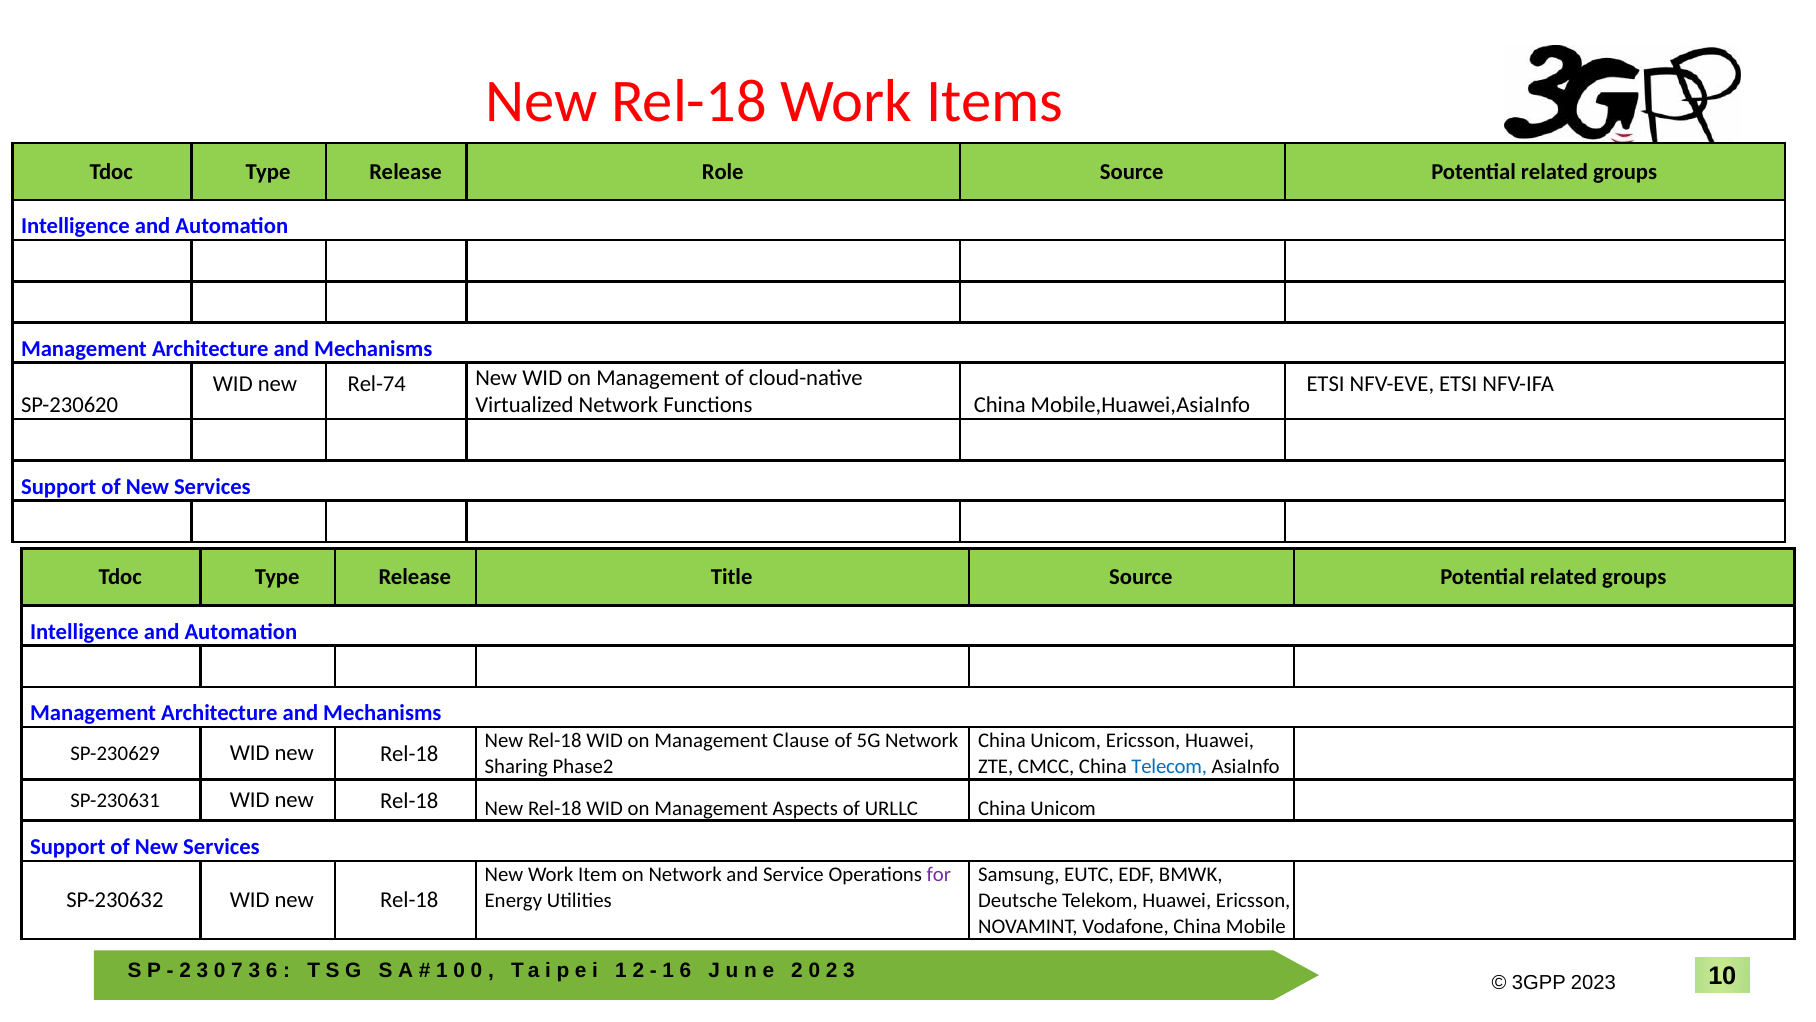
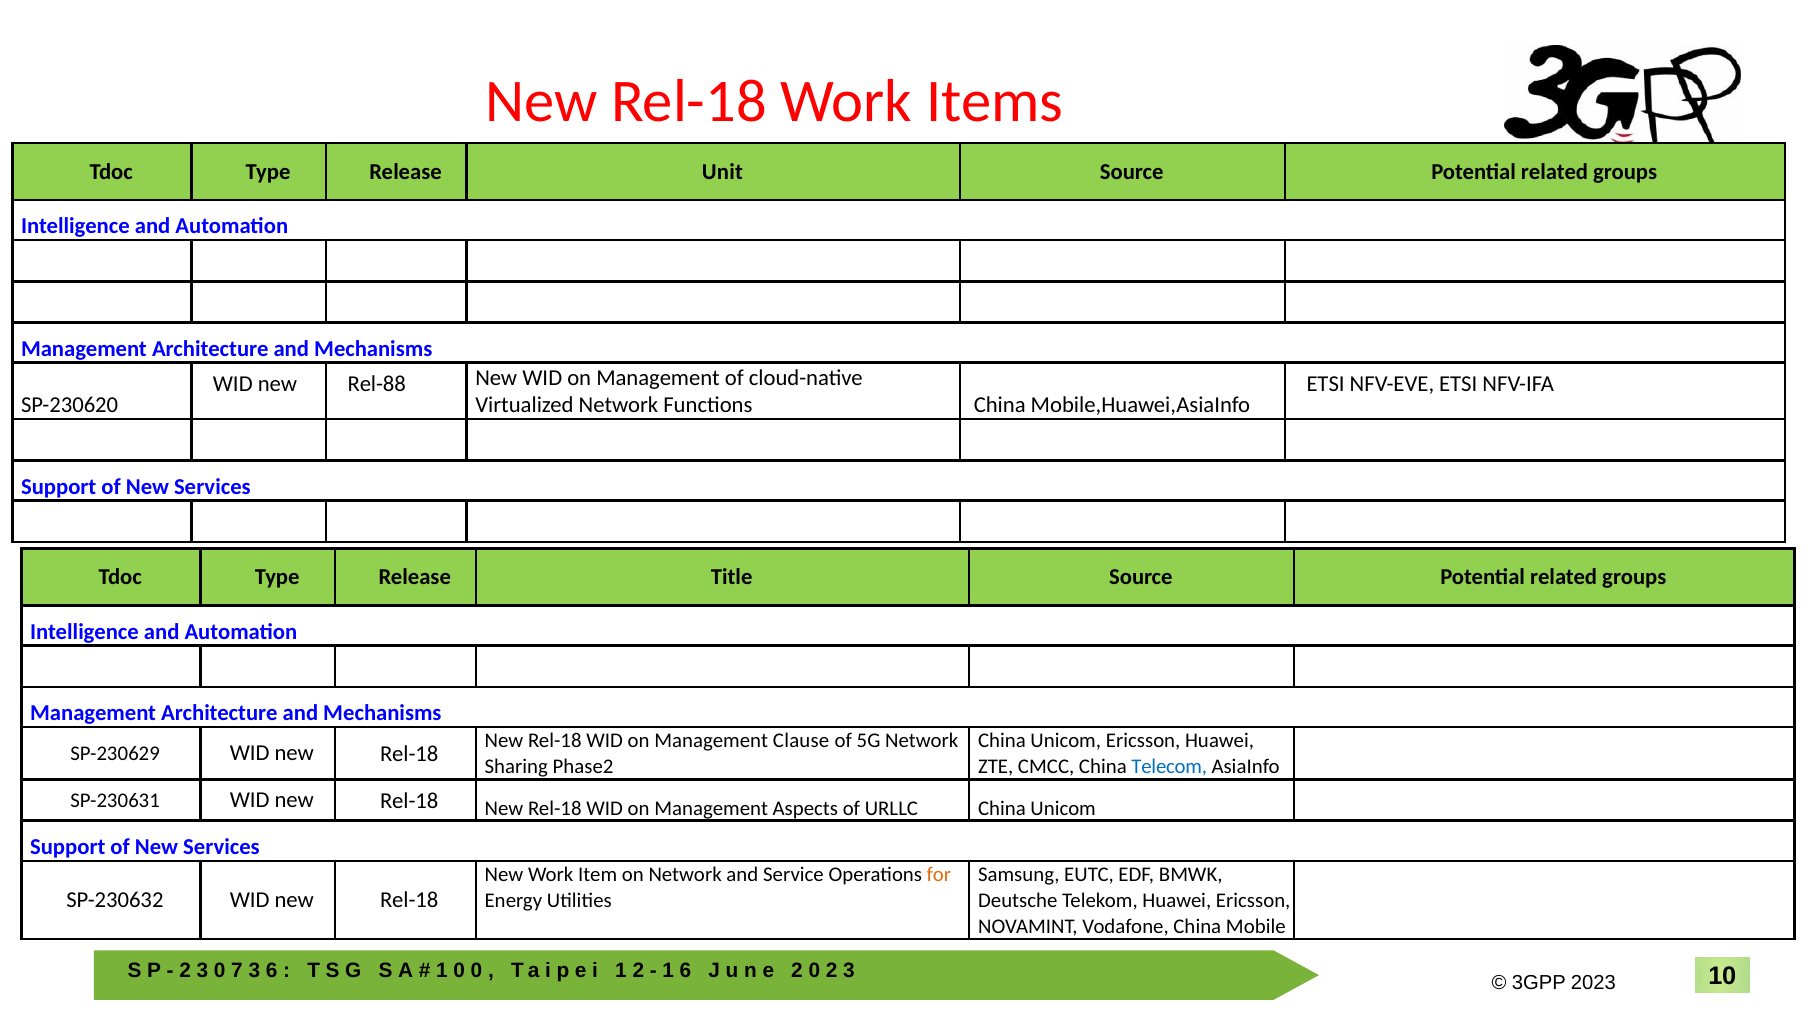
Role: Role -> Unit
Rel-74: Rel-74 -> Rel-88
for colour: purple -> orange
